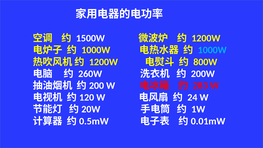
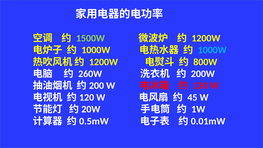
1500W colour: white -> light green
283: 283 -> 130
24: 24 -> 45
